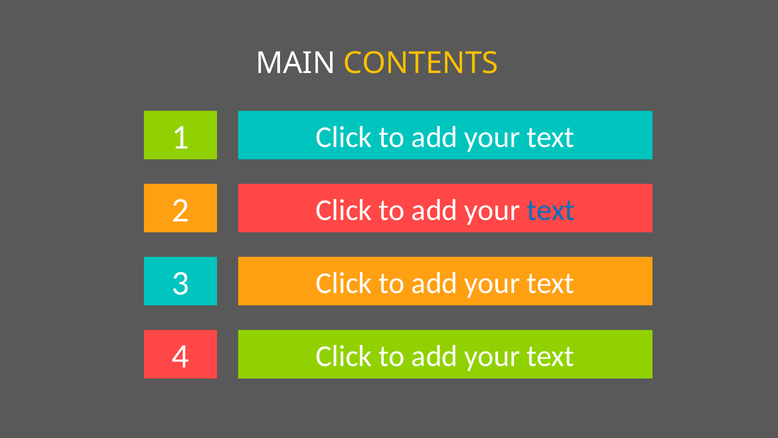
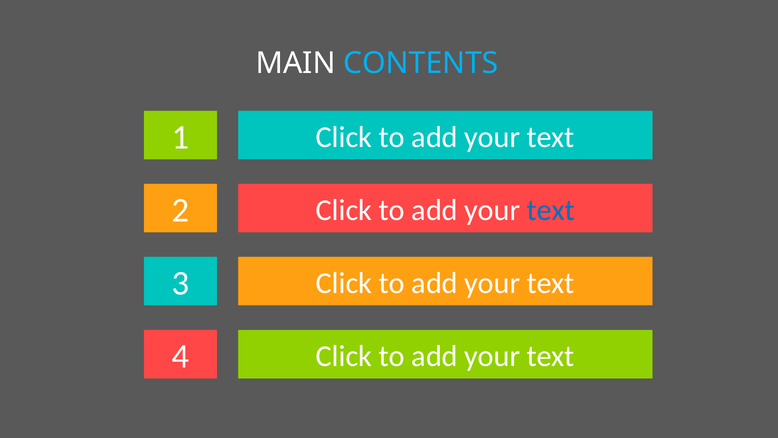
CONTENTS colour: yellow -> light blue
